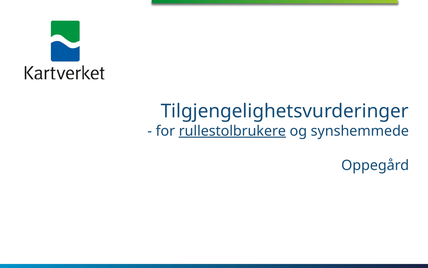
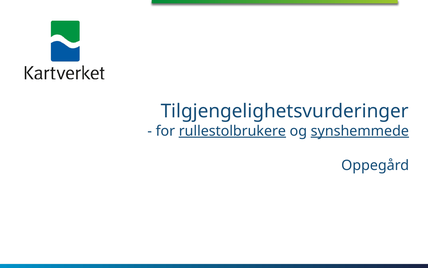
synshemmede underline: none -> present
